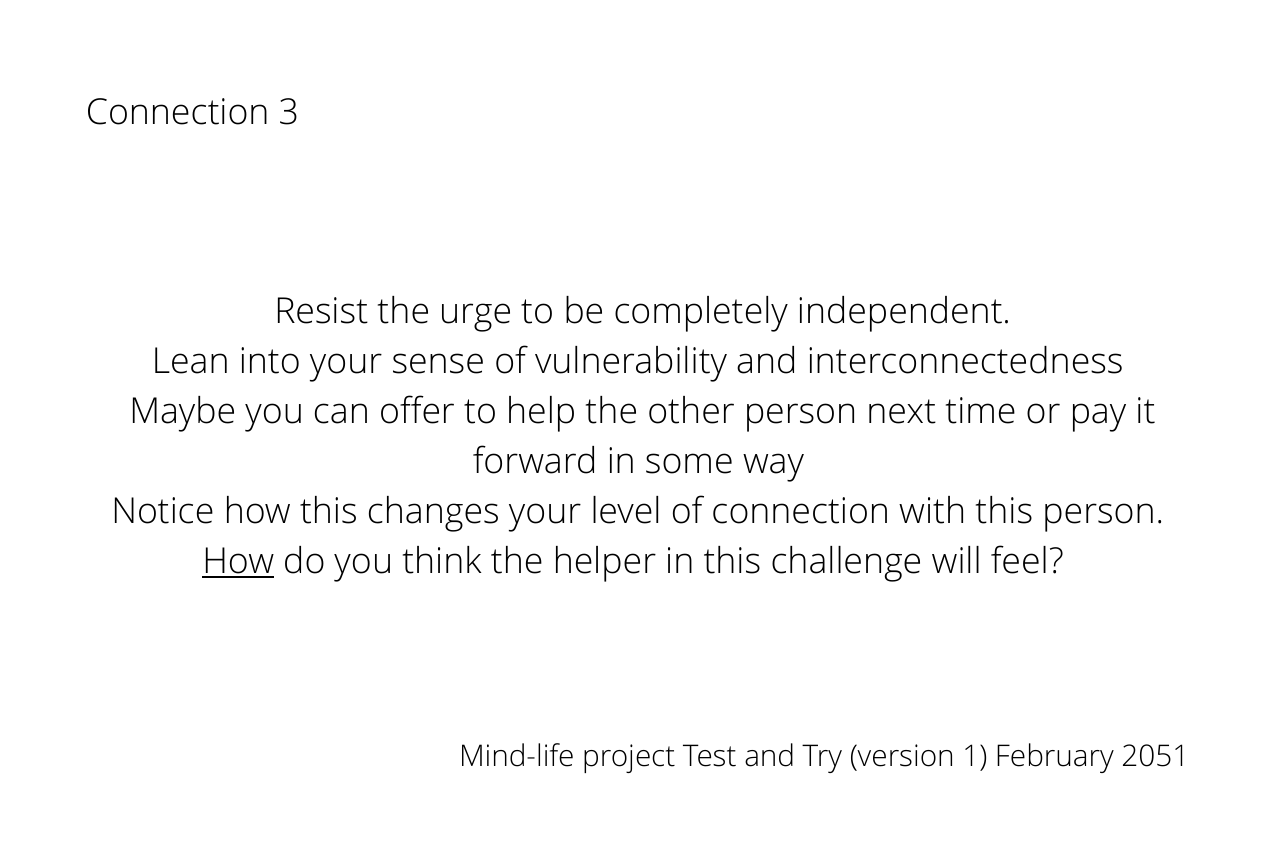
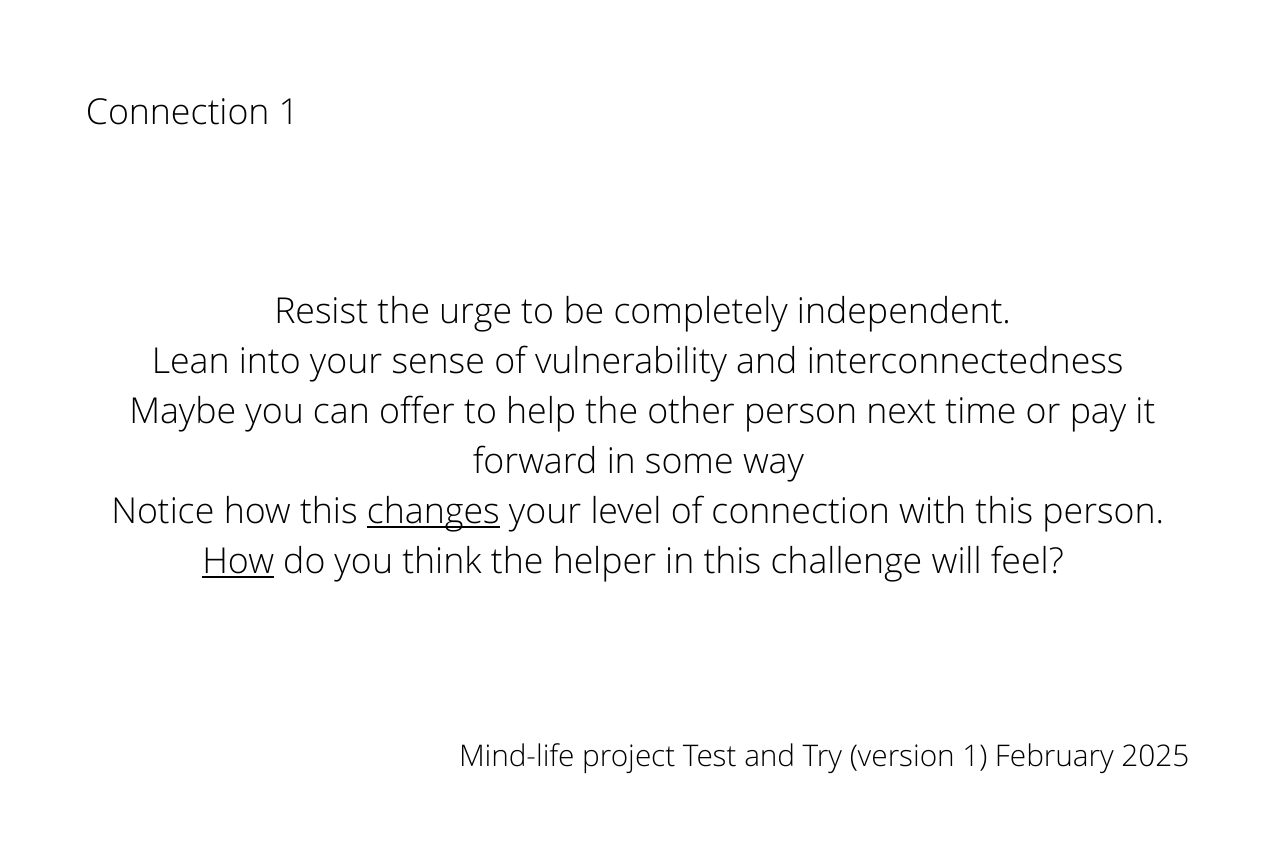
Connection 3: 3 -> 1
changes underline: none -> present
2051: 2051 -> 2025
